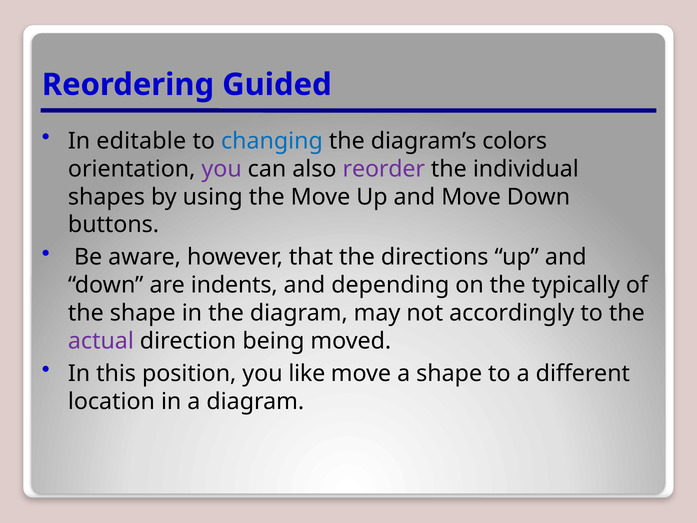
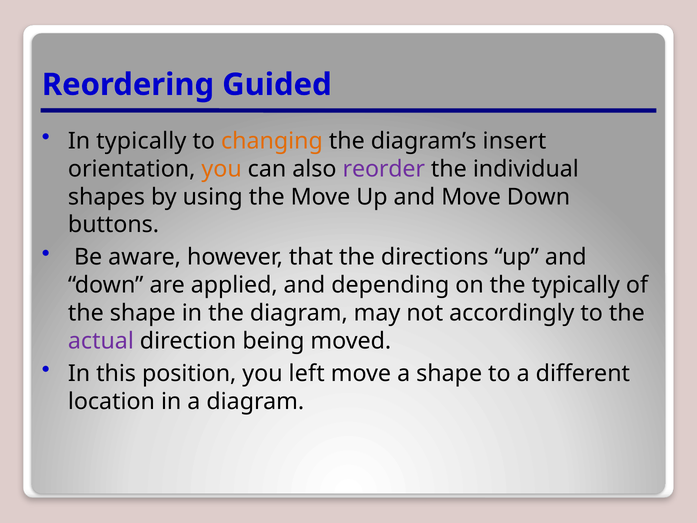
In editable: editable -> typically
changing colour: blue -> orange
colors: colors -> insert
you at (222, 169) colour: purple -> orange
indents: indents -> applied
like: like -> left
